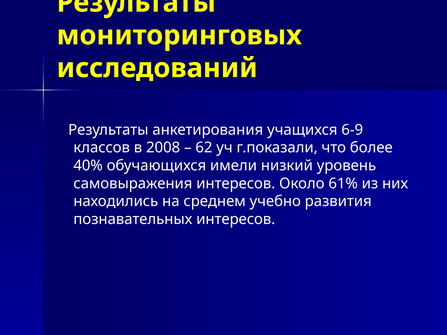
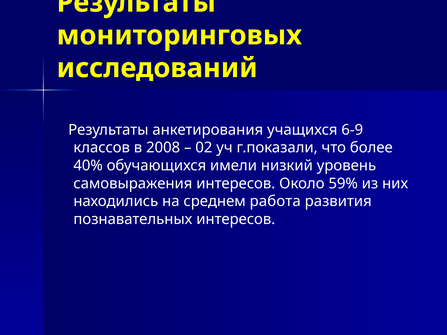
62: 62 -> 02
61%: 61% -> 59%
учебно: учебно -> работа
